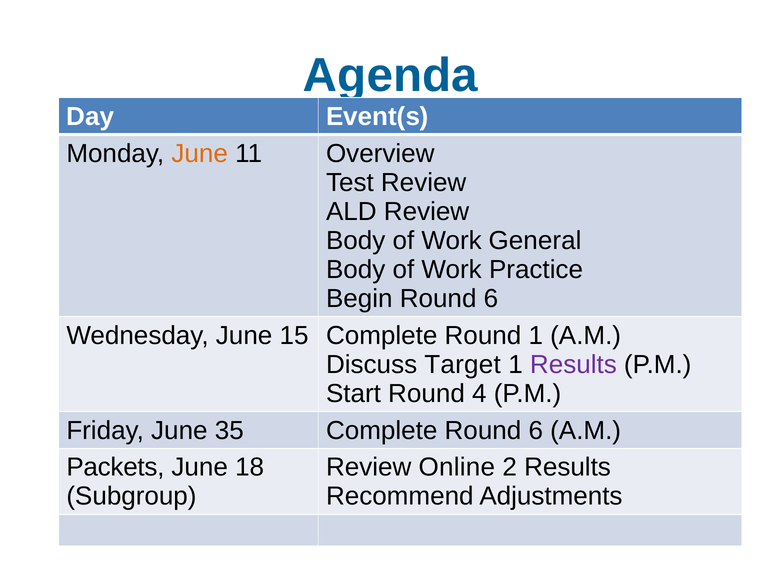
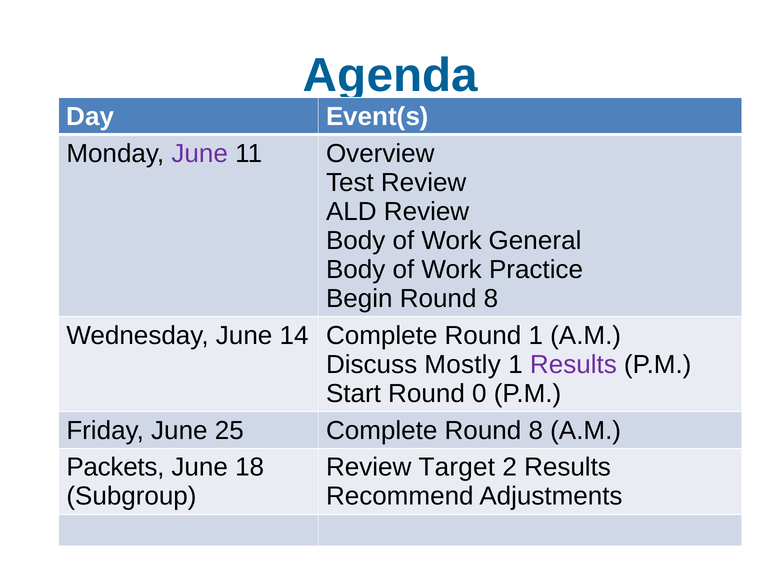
June at (200, 153) colour: orange -> purple
Begin Round 6: 6 -> 8
15: 15 -> 14
Target: Target -> Mostly
4: 4 -> 0
35: 35 -> 25
Complete Round 6: 6 -> 8
Online: Online -> Target
